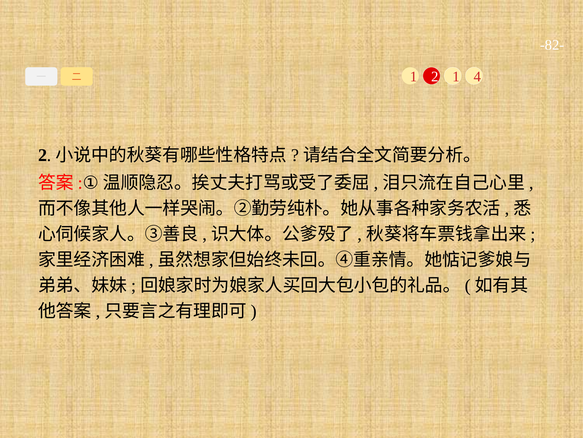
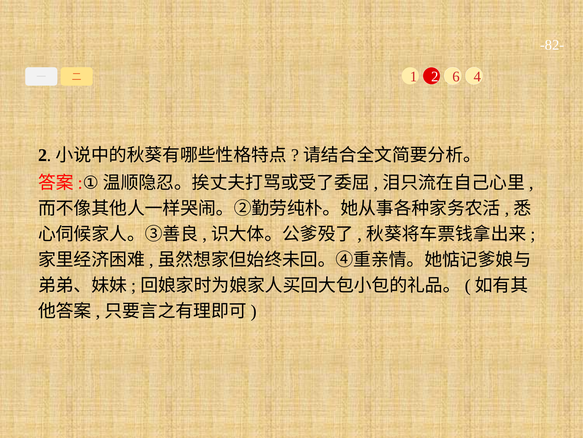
2 1: 1 -> 6
